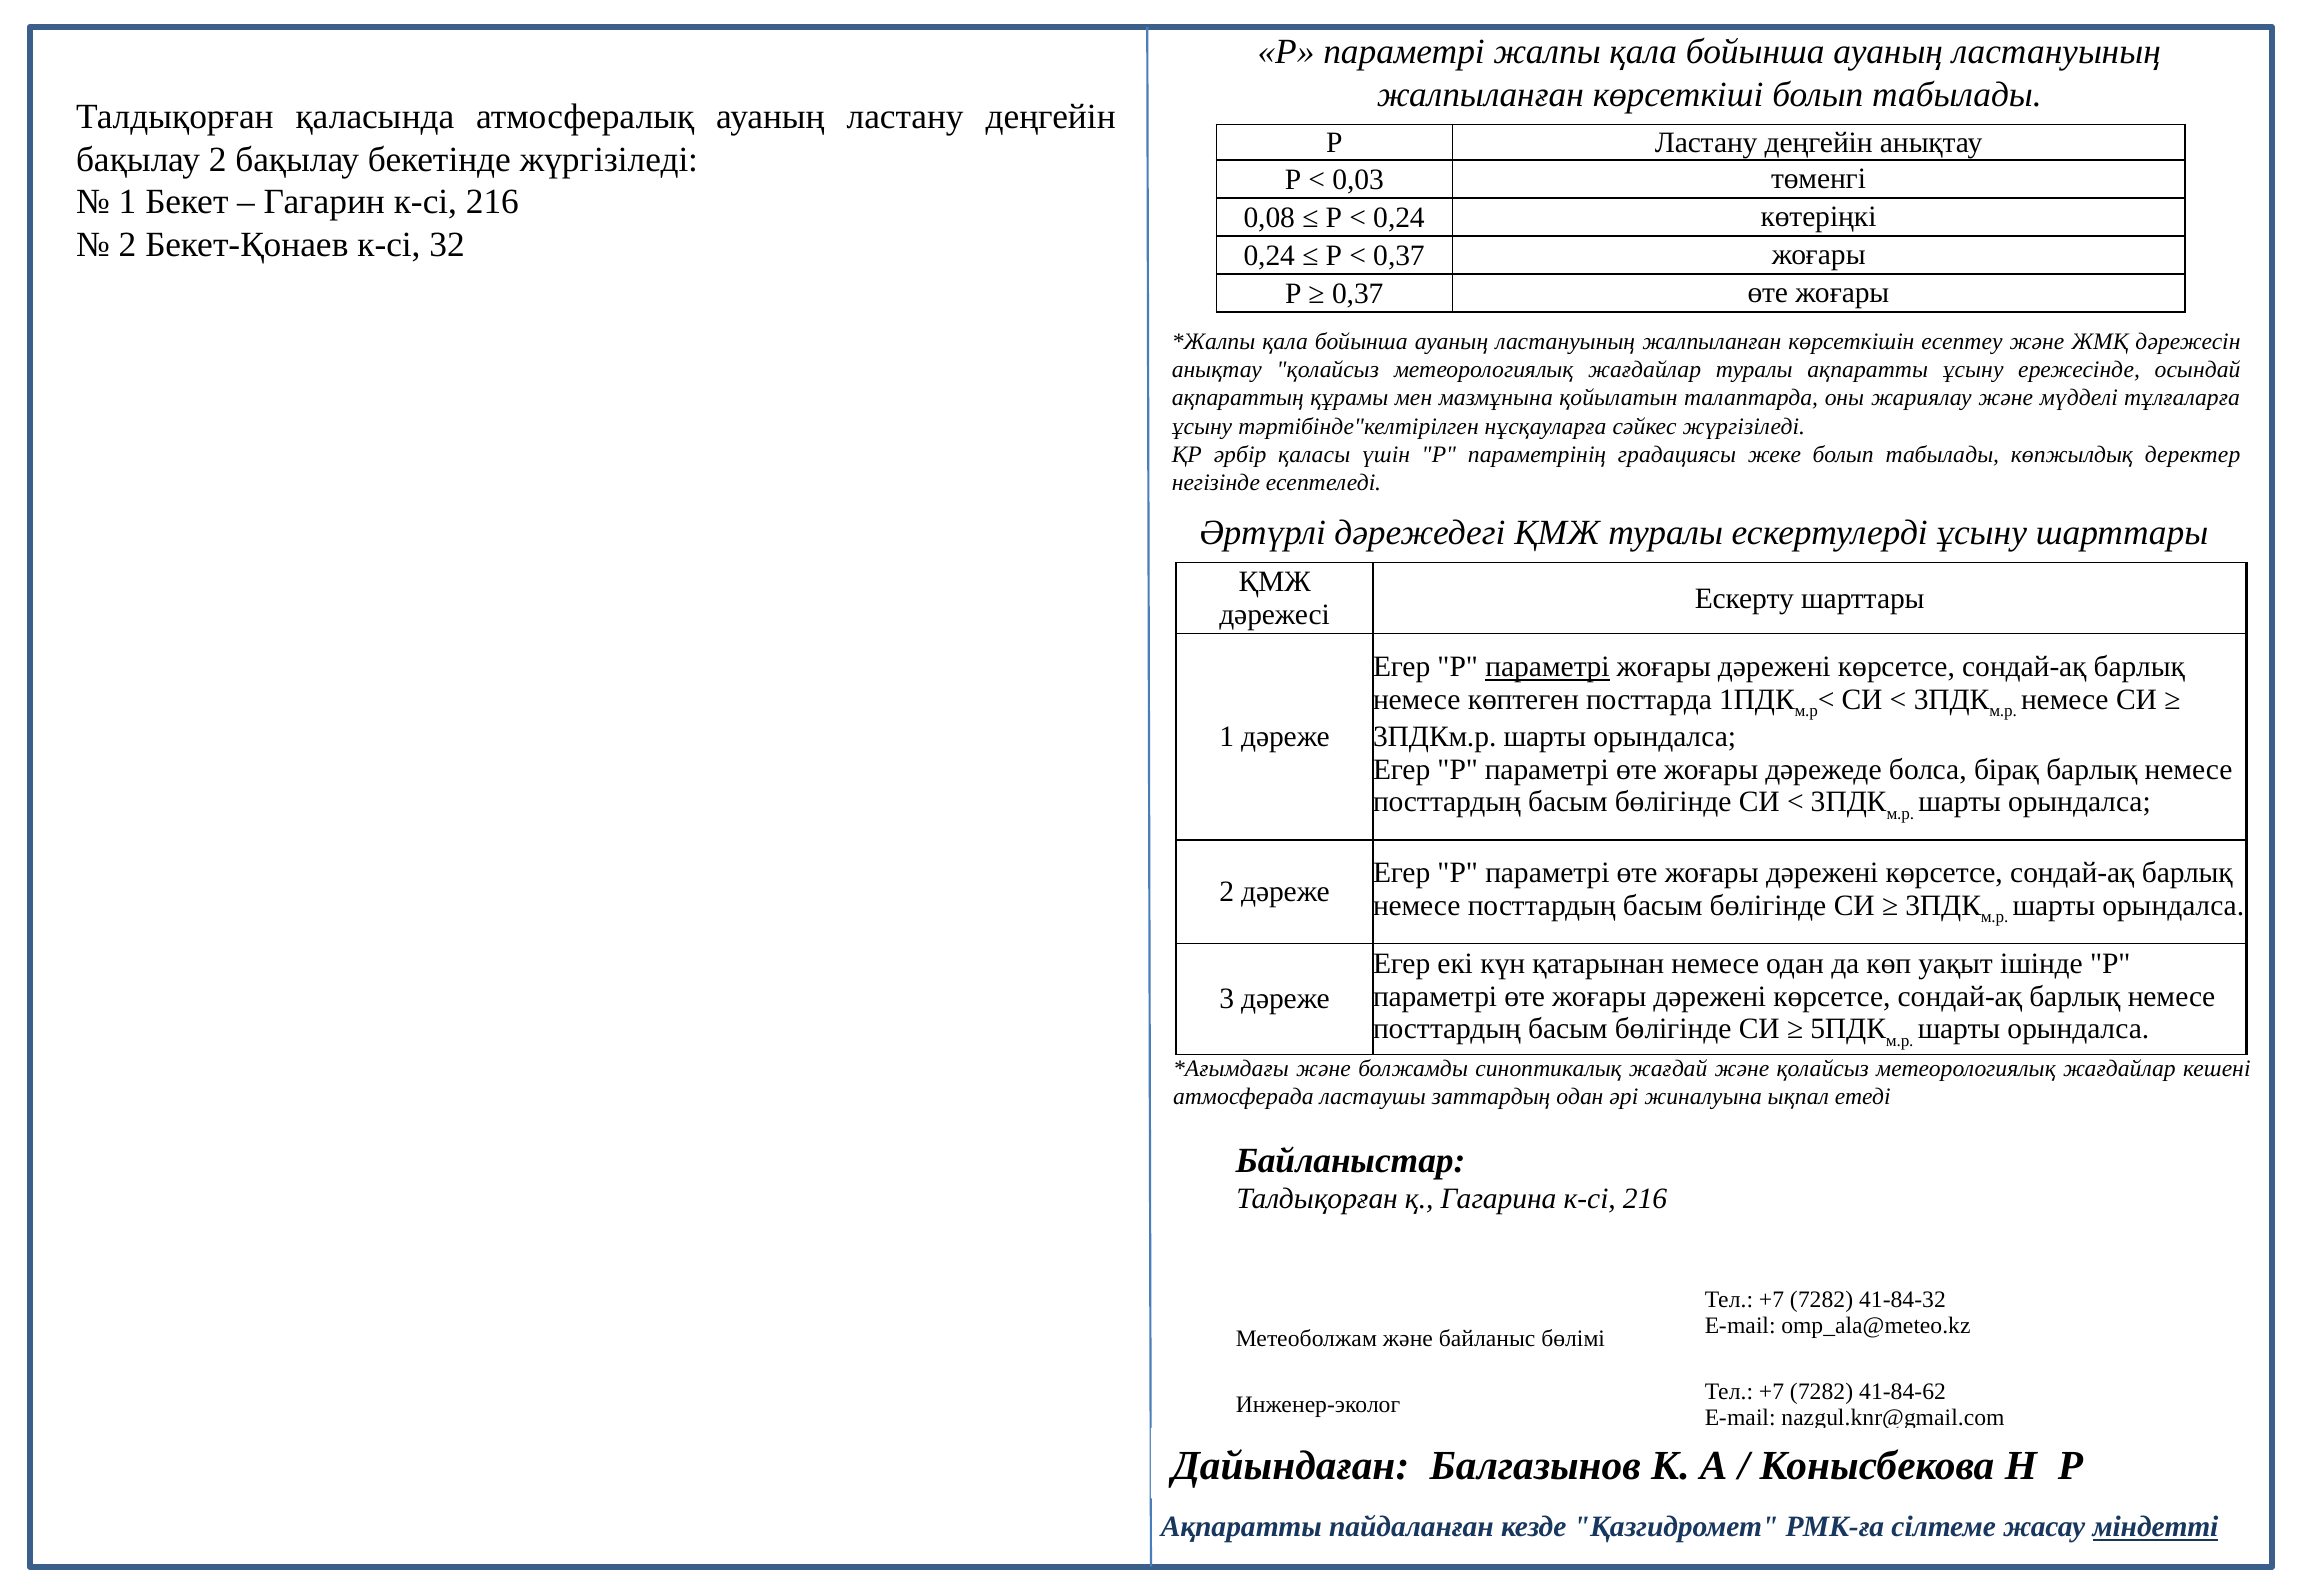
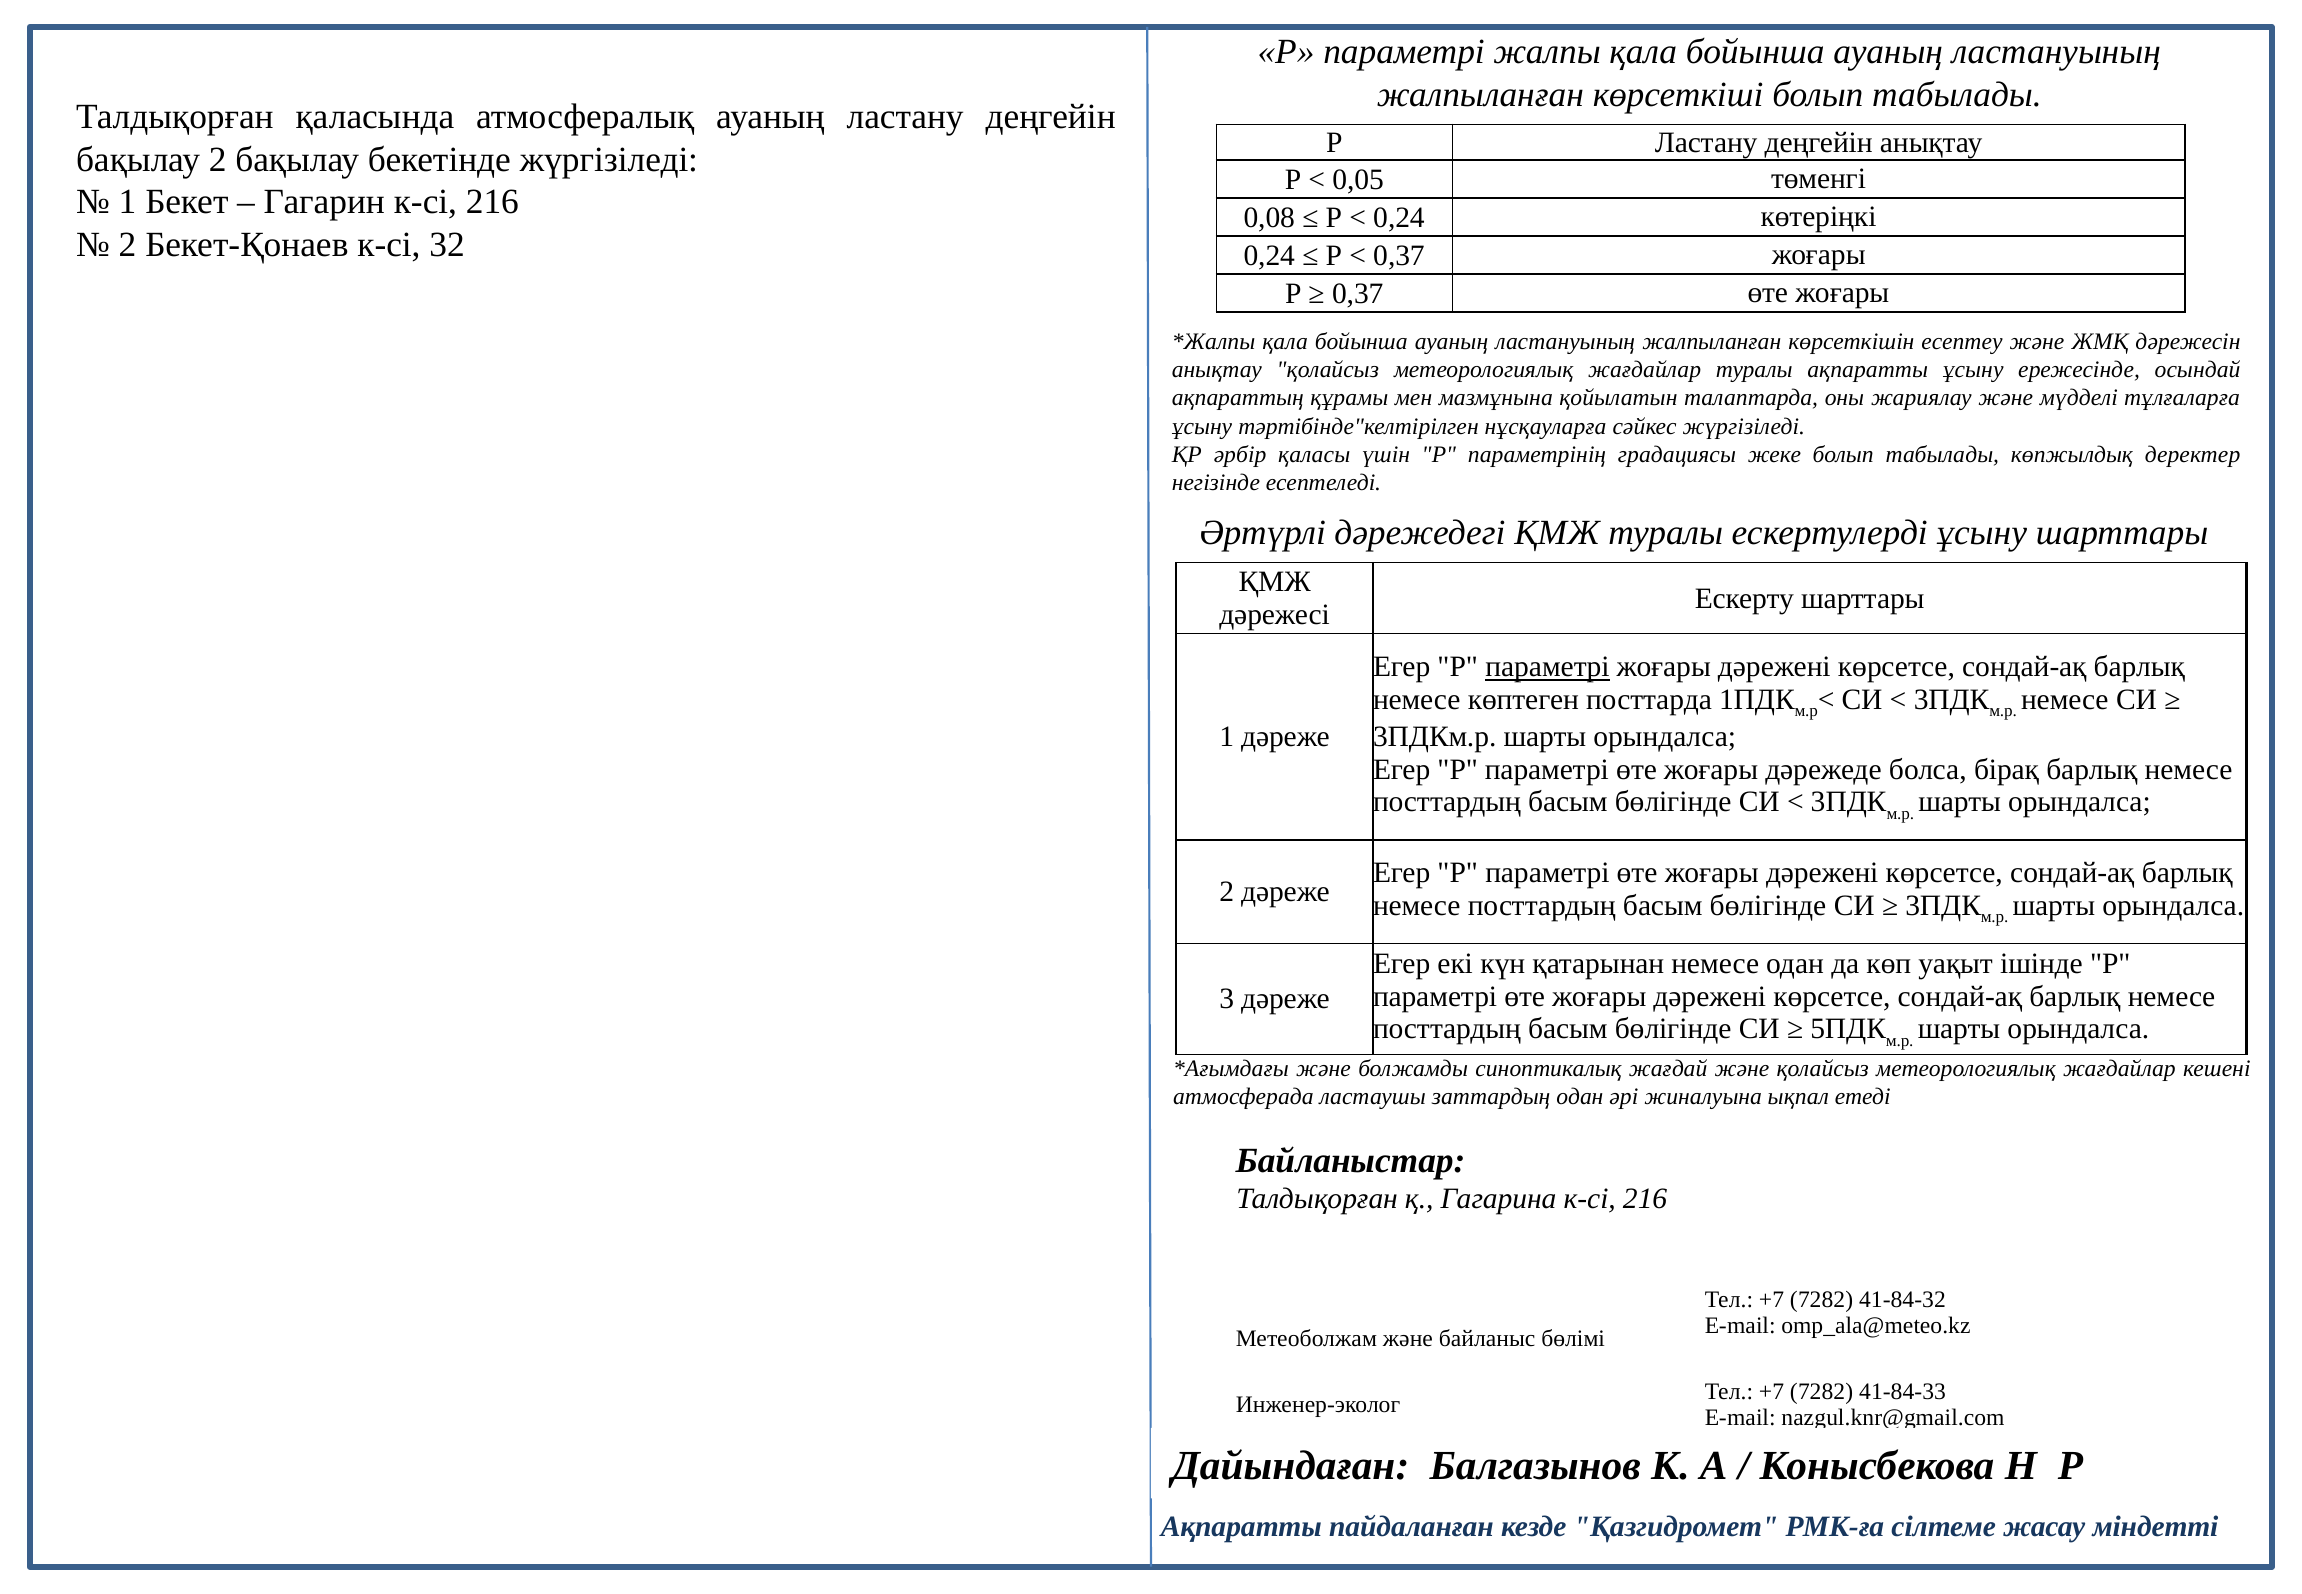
0,03: 0,03 -> 0,05
41-84-62: 41-84-62 -> 41-84-33
міндетті underline: present -> none
